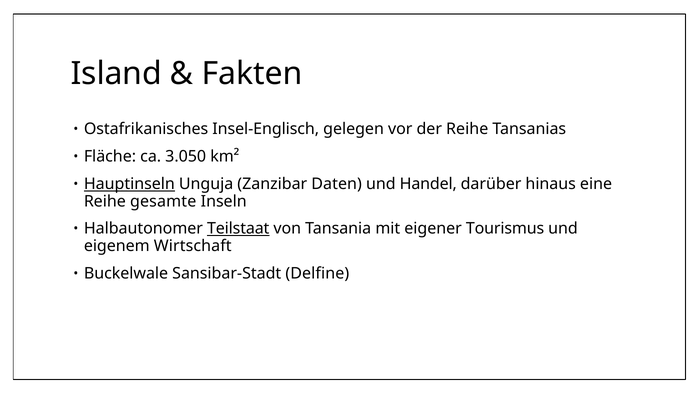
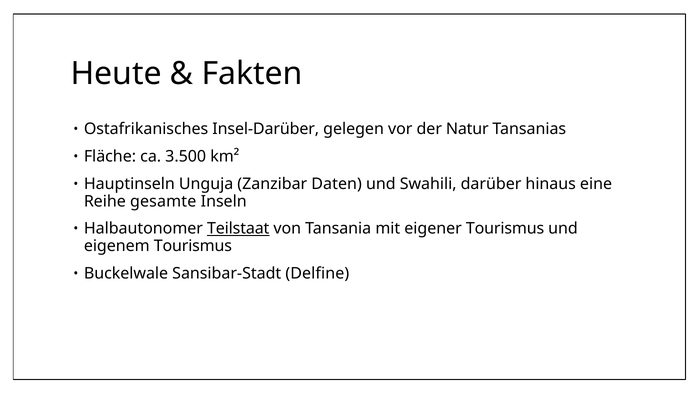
Island: Island -> Heute
Insel-Englisch: Insel-Englisch -> Insel-Darüber
der Reihe: Reihe -> Natur
3.050: 3.050 -> 3.500
Hauptinseln underline: present -> none
Handel: Handel -> Swahili
eigenem Wirtschaft: Wirtschaft -> Tourismus
